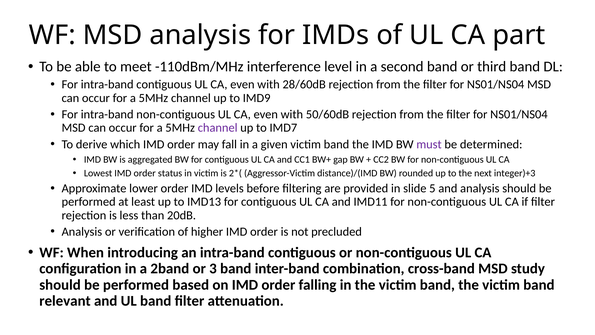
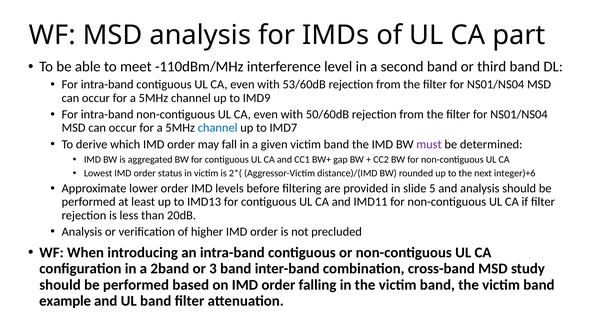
28/60dB: 28/60dB -> 53/60dB
channel at (218, 128) colour: purple -> blue
integer)+3: integer)+3 -> integer)+6
relevant: relevant -> example
